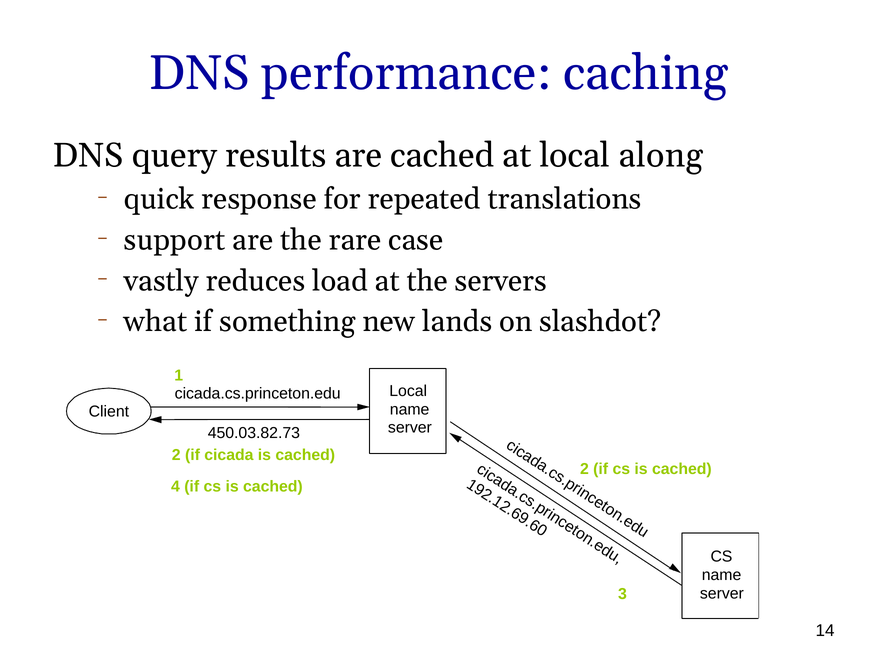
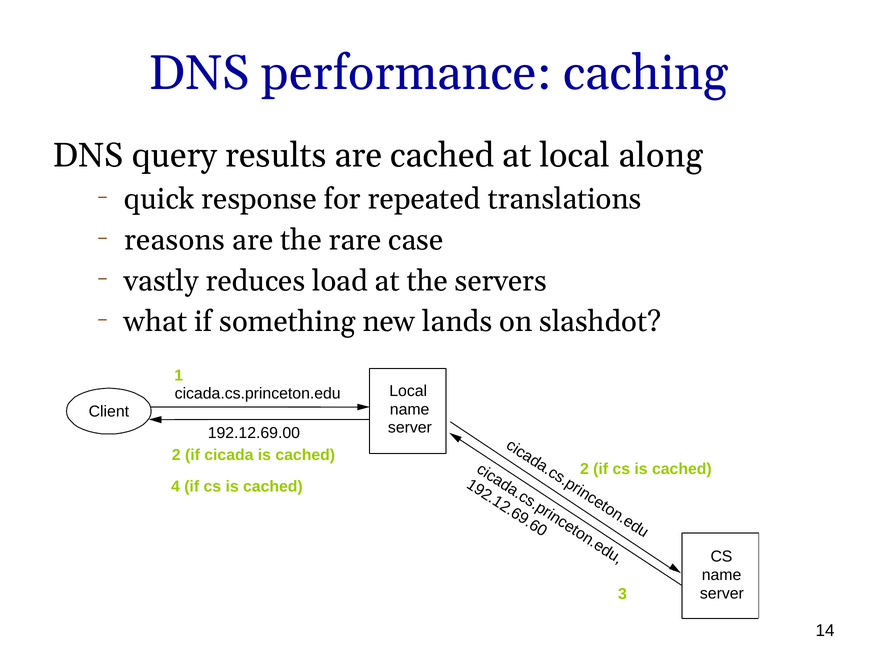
support: support -> reasons
450.03.82.73: 450.03.82.73 -> 192.12.69.00
